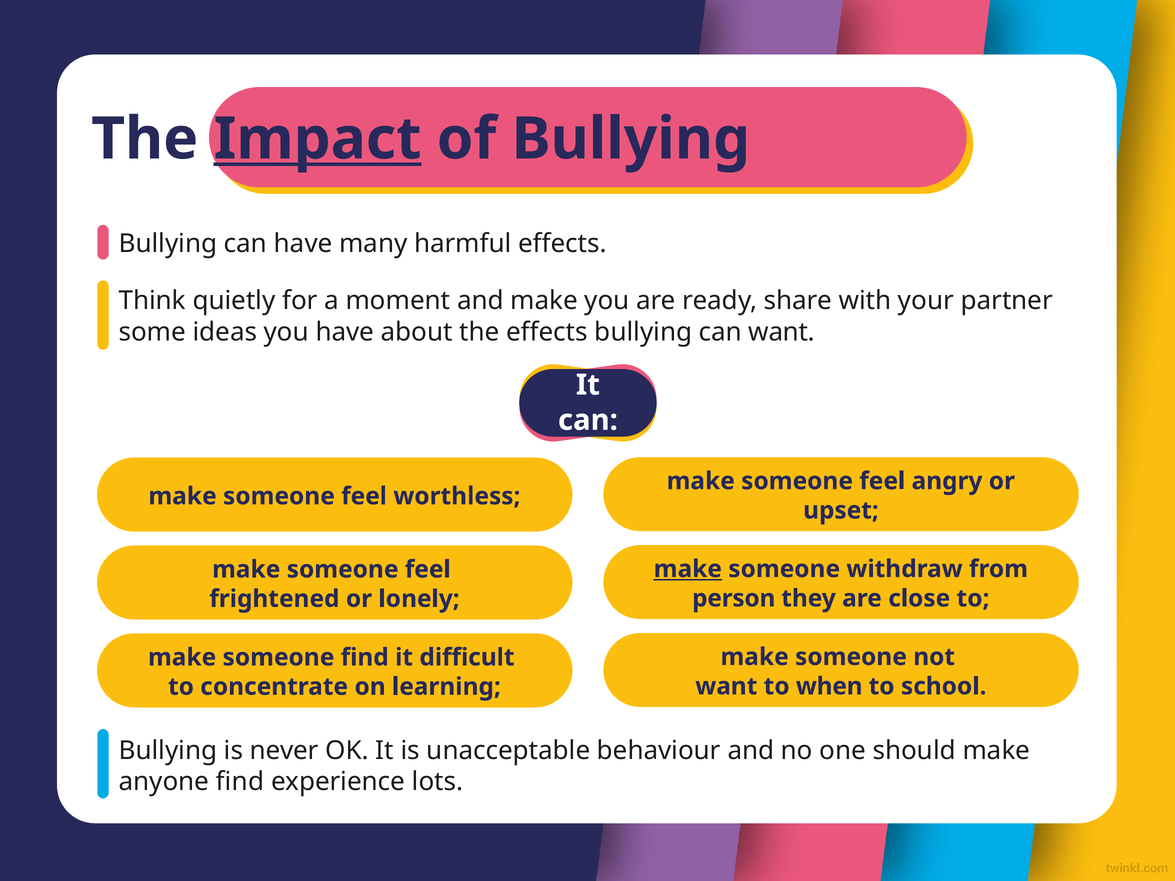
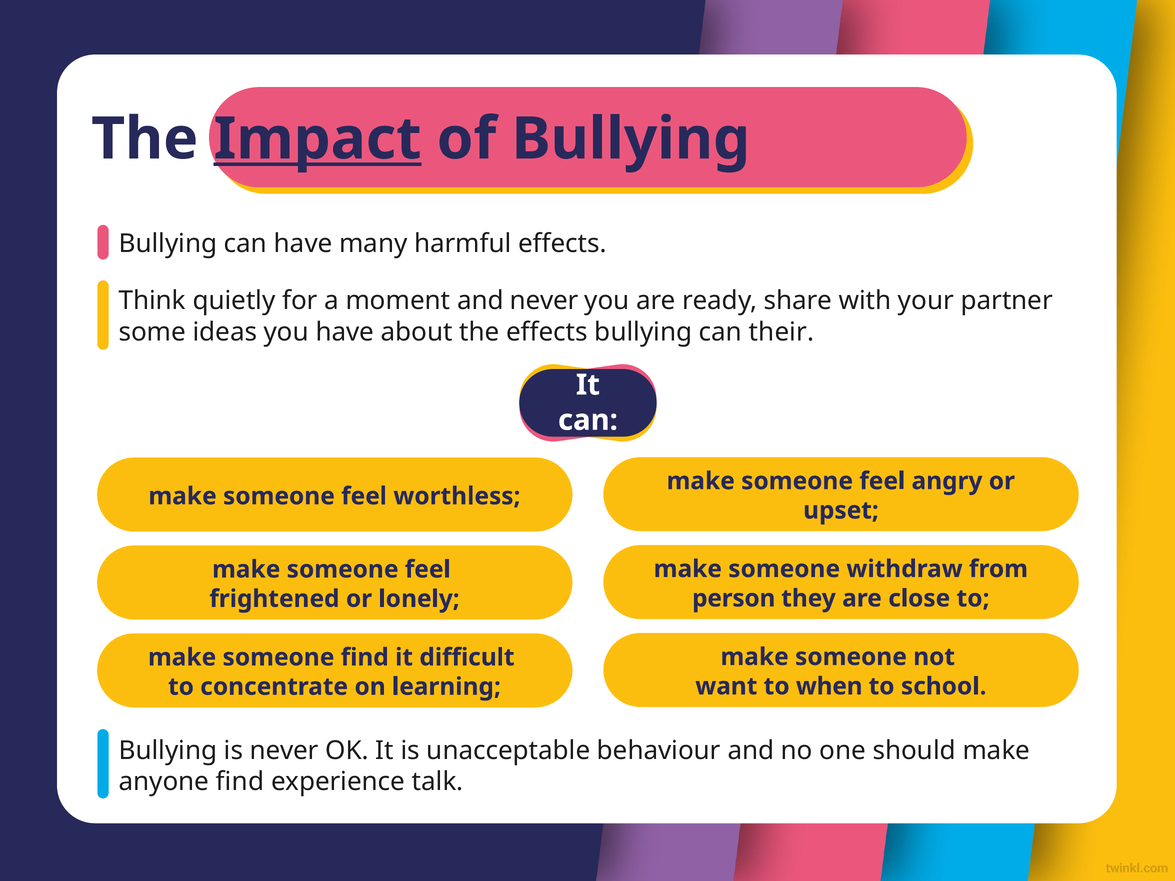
and make: make -> never
can want: want -> their
make at (688, 569) underline: present -> none
lots: lots -> talk
